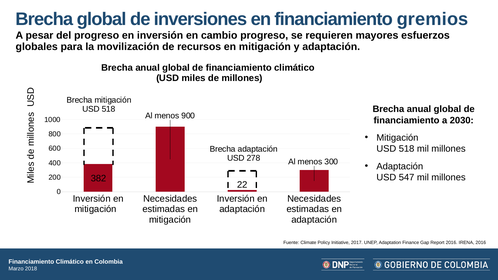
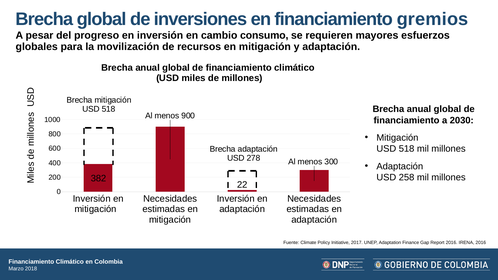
cambio progreso: progreso -> consumo
547: 547 -> 258
